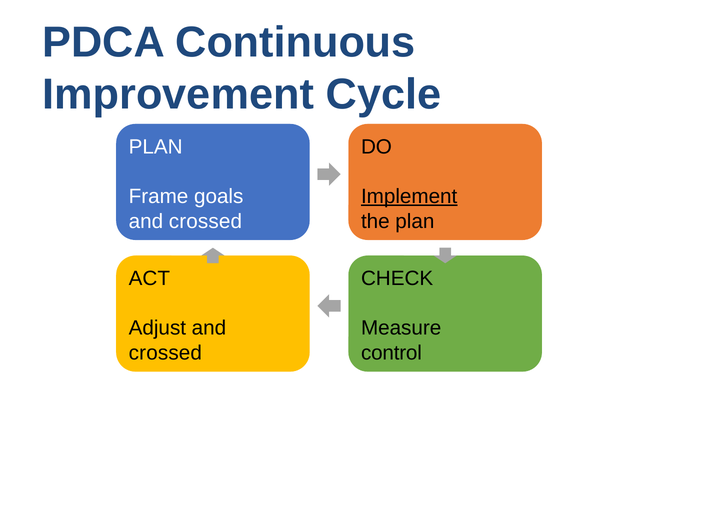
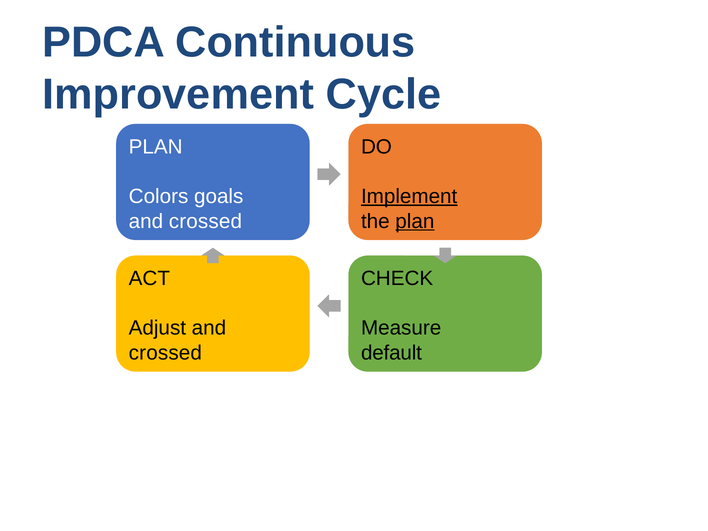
Frame: Frame -> Colors
plan at (415, 221) underline: none -> present
control: control -> default
